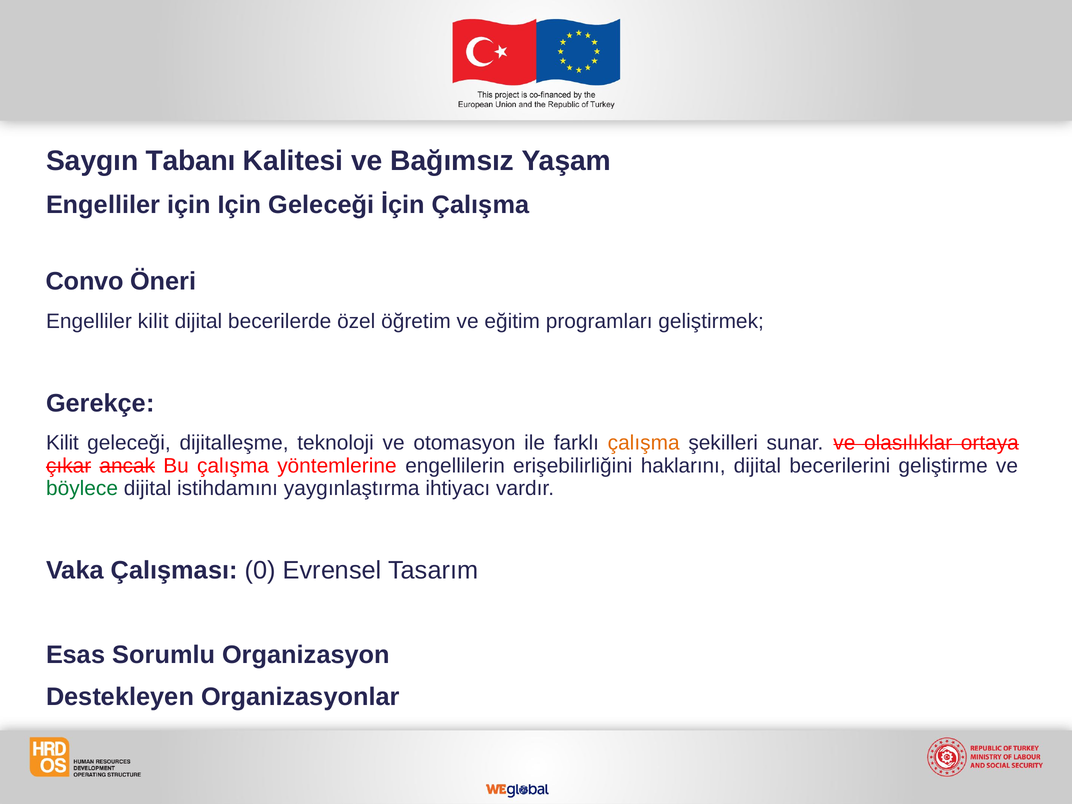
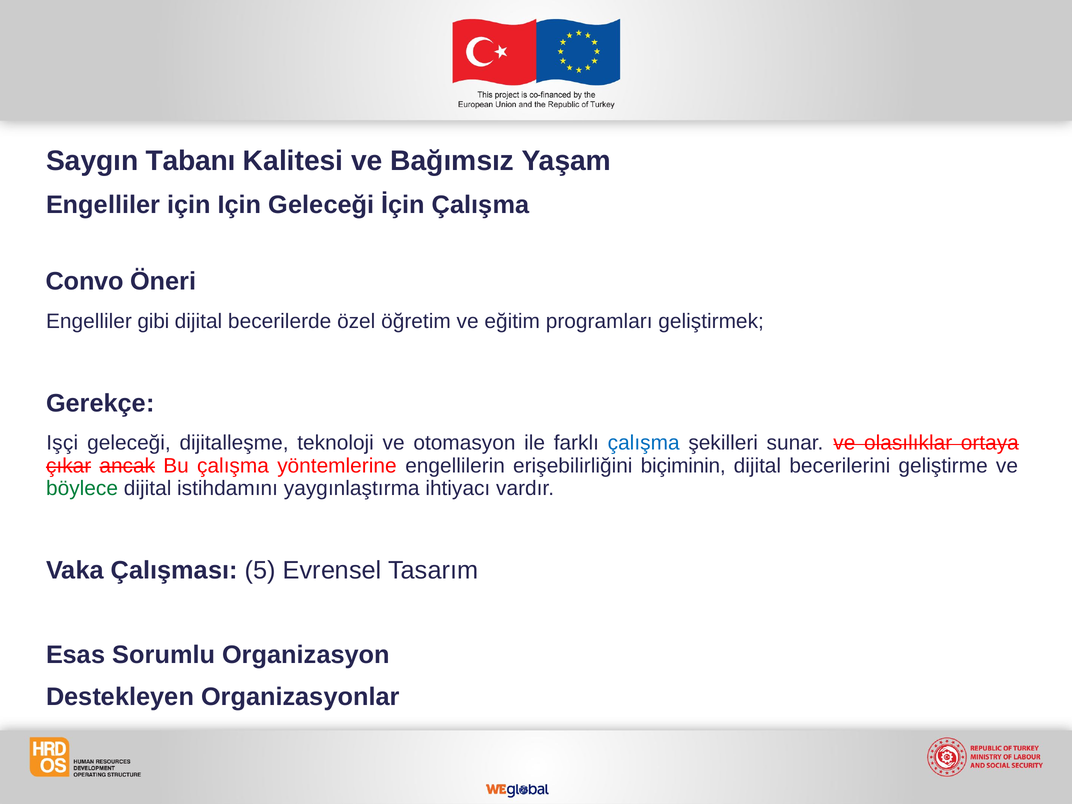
Engelliler kilit: kilit -> gibi
Kilit at (62, 443): Kilit -> Işçi
çalışma at (644, 443) colour: orange -> blue
haklarını: haklarını -> biçiminin
0: 0 -> 5
